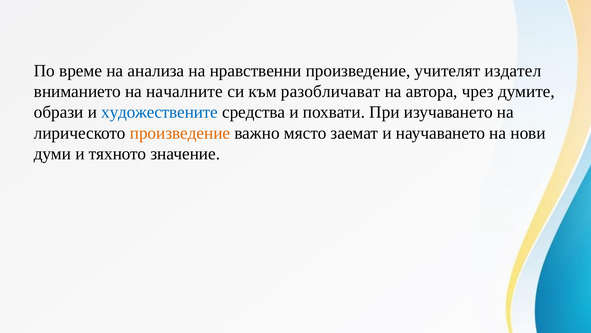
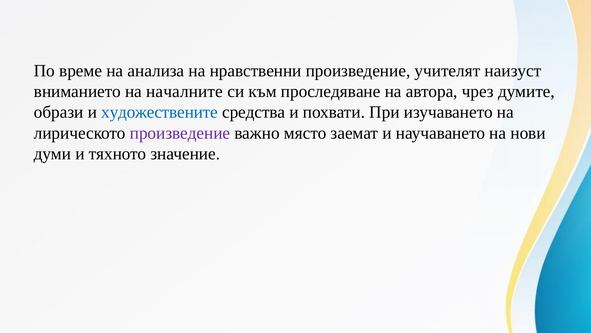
издател: издател -> наизуст
разобличават: разобличават -> проследяване
произведение at (180, 133) colour: orange -> purple
